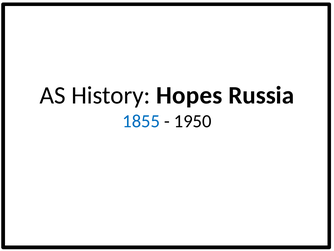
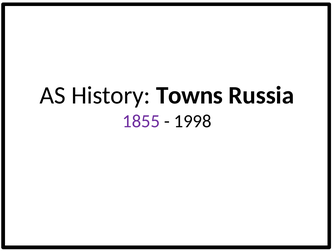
Hopes: Hopes -> Towns
1855 colour: blue -> purple
1950: 1950 -> 1998
